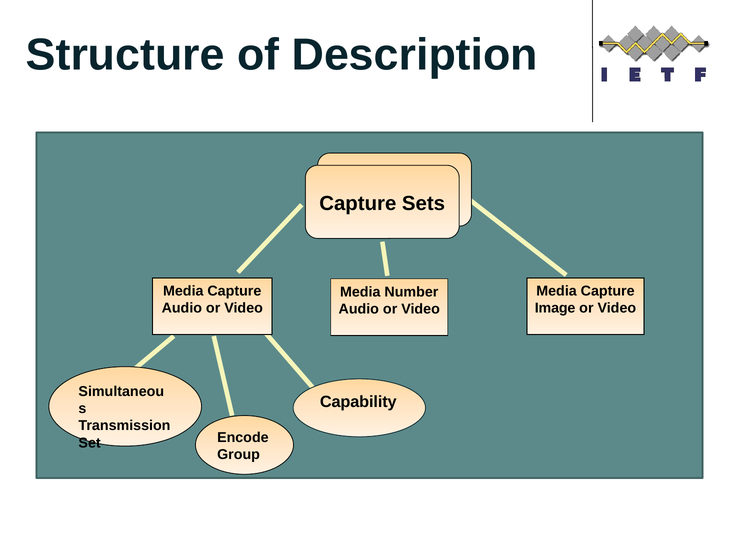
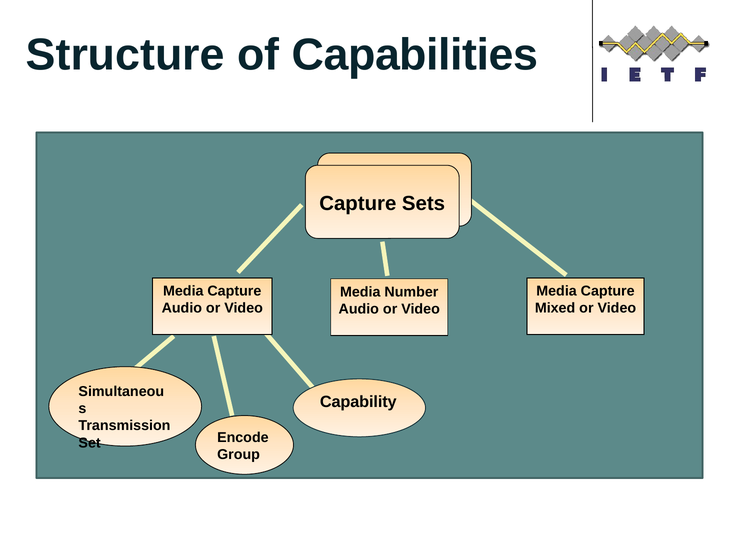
Description: Description -> Capabilities
Image: Image -> Mixed
